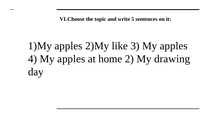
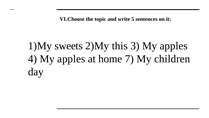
1)My apples: apples -> sweets
like: like -> this
2: 2 -> 7
drawing: drawing -> children
